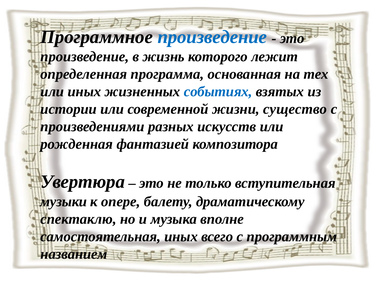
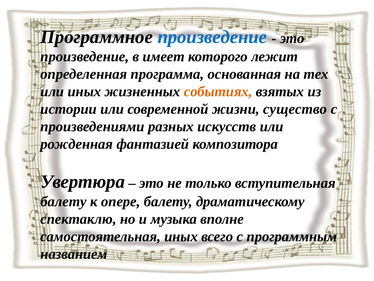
жизнь: жизнь -> имеет
событиях colour: blue -> orange
музыки at (64, 201): музыки -> балету
